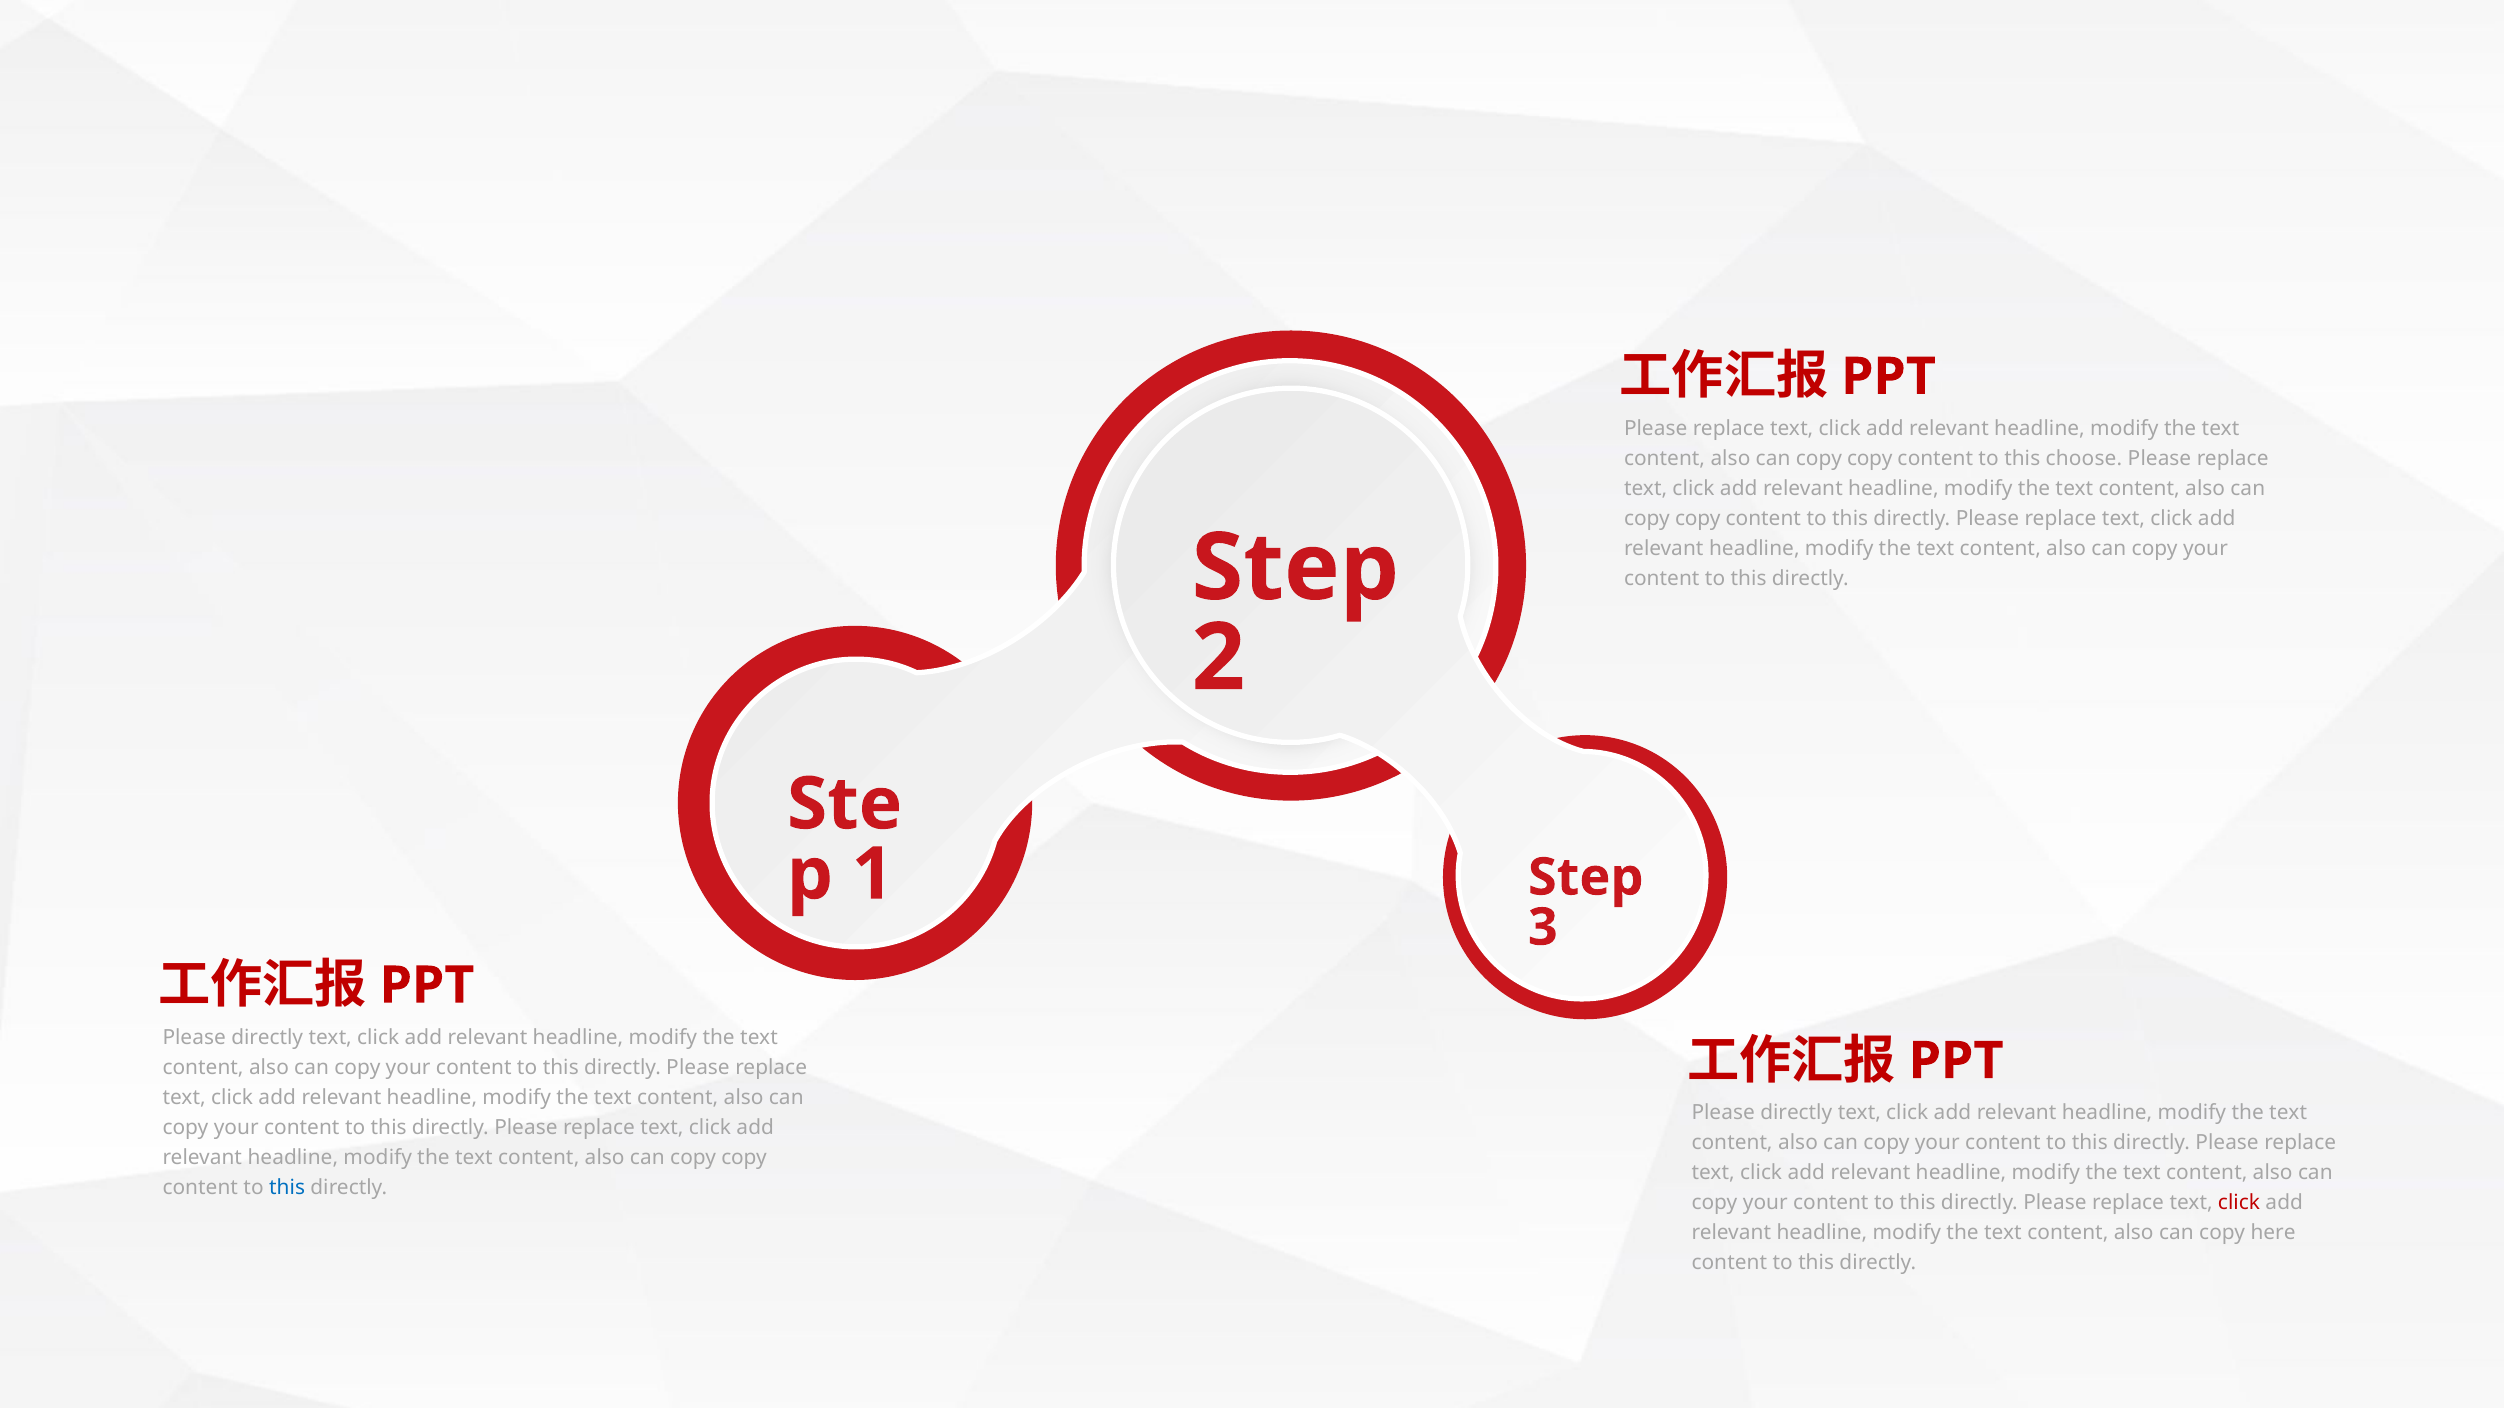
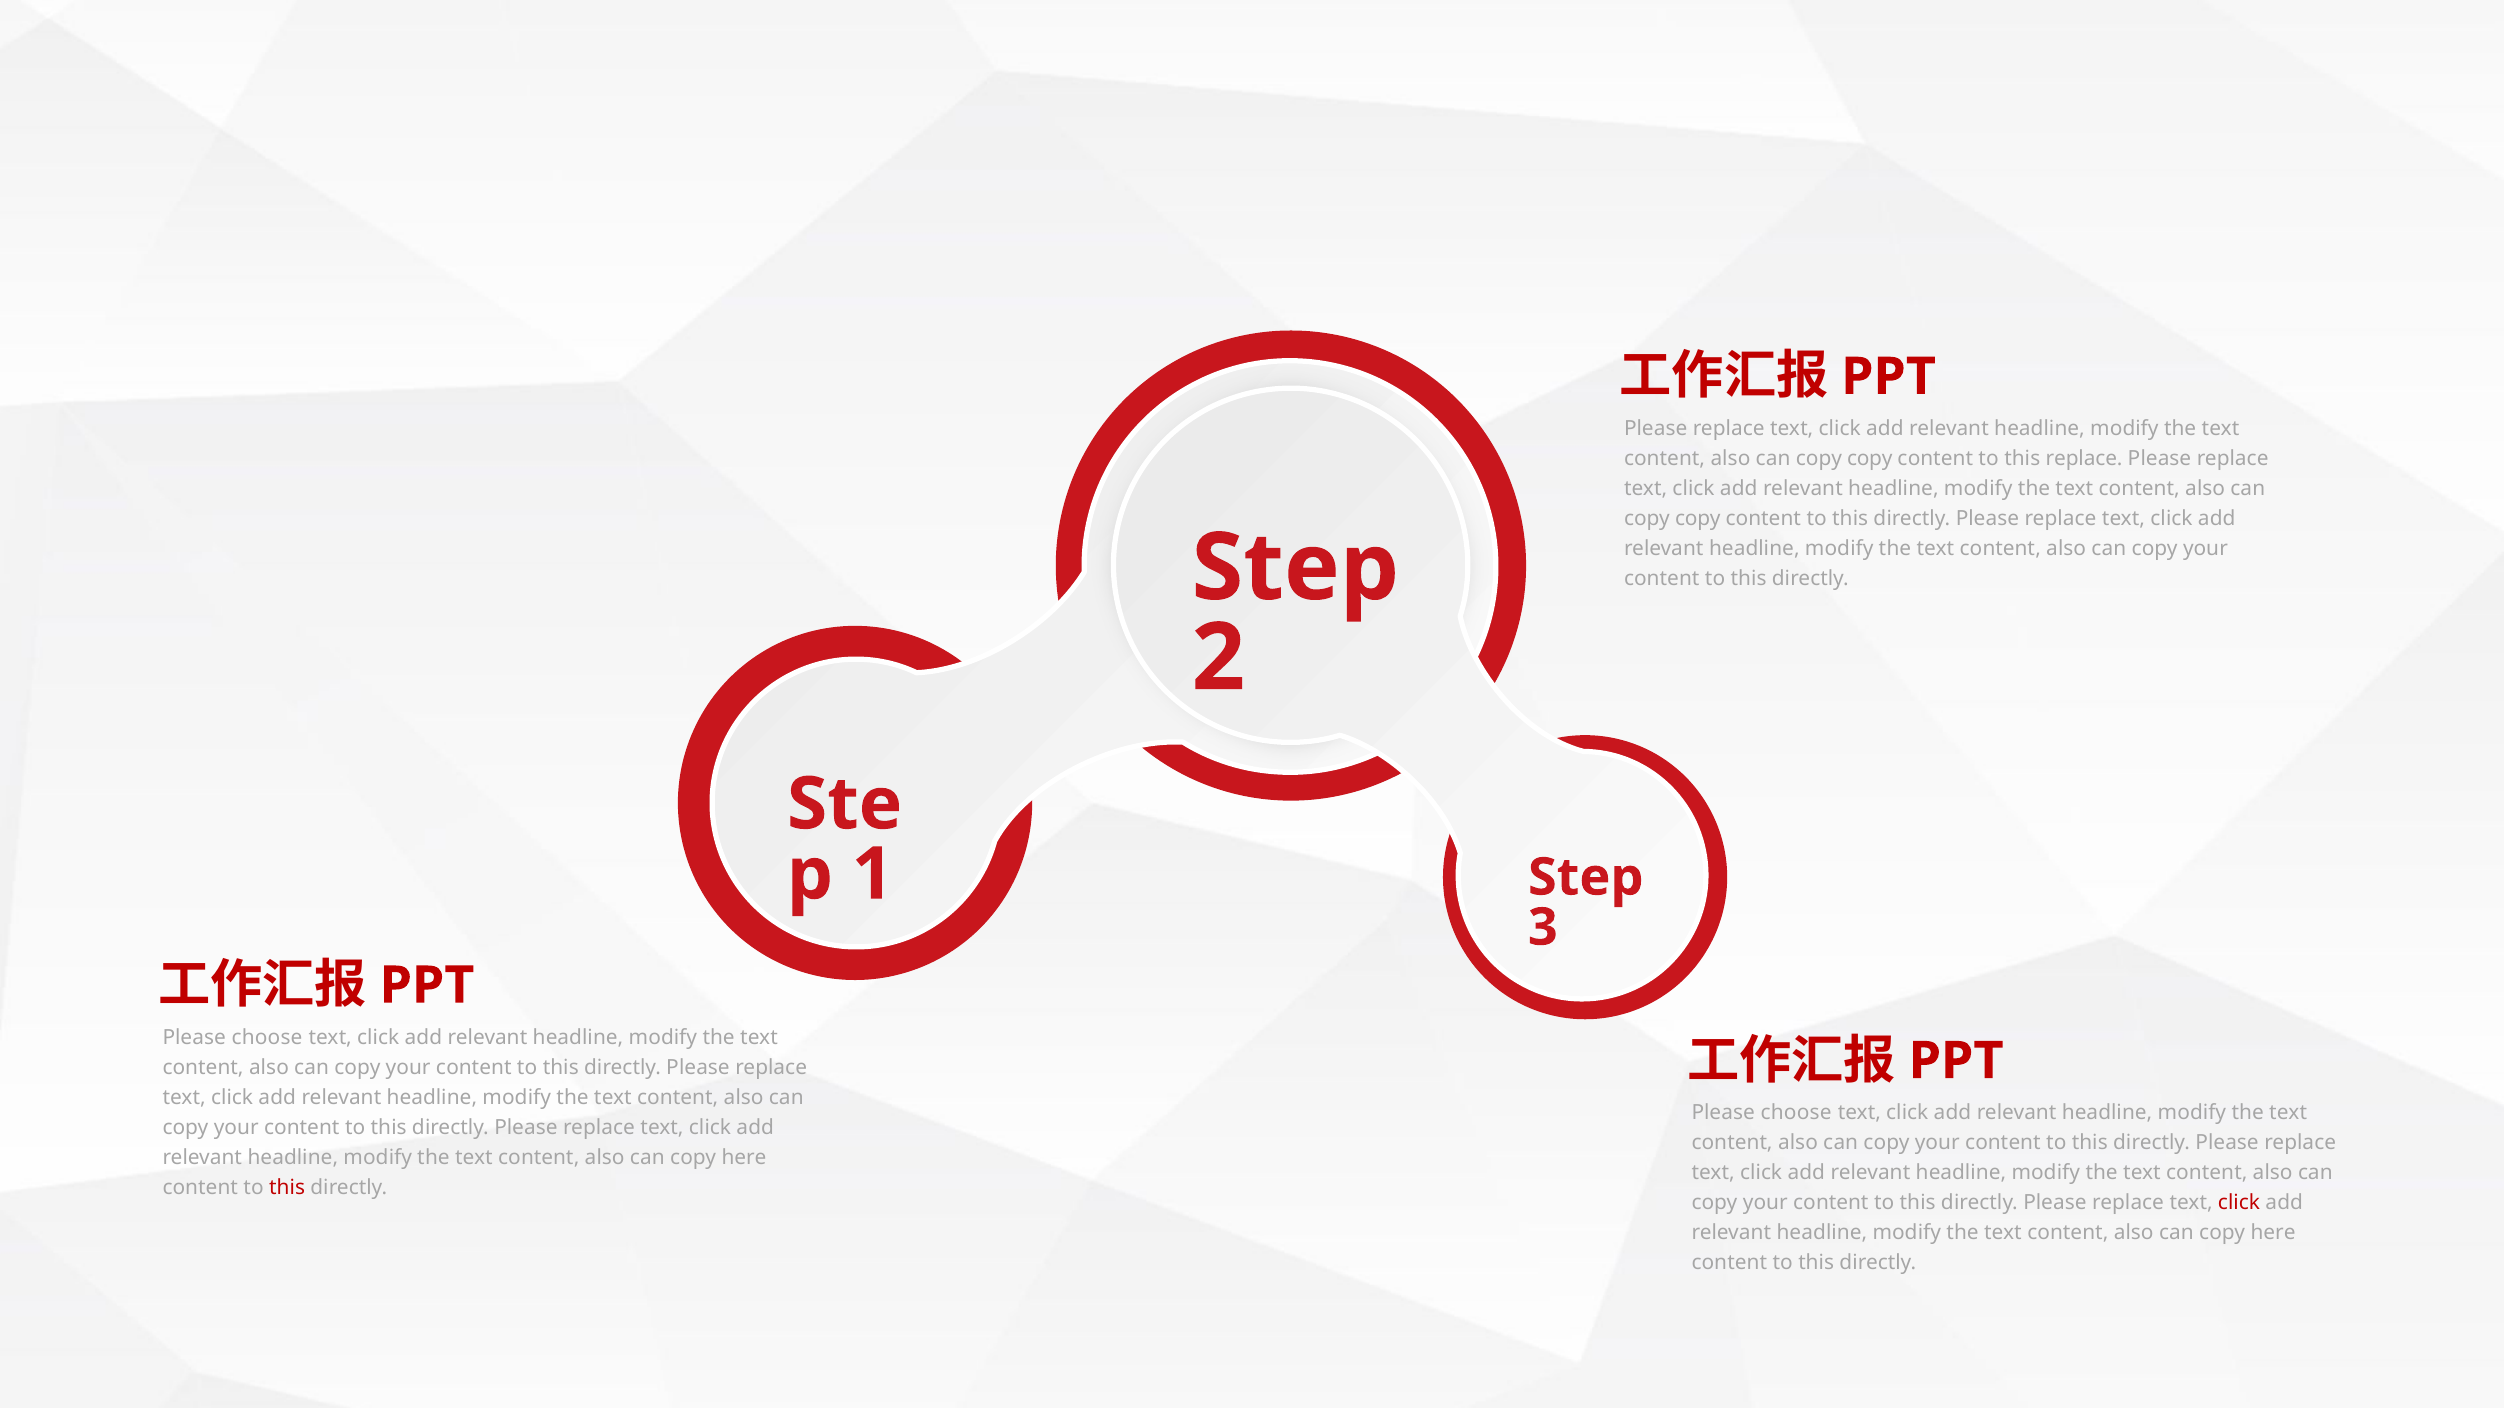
this choose: choose -> replace
directly at (267, 1038): directly -> choose
directly at (1796, 1113): directly -> choose
copy at (744, 1158): copy -> here
this at (287, 1188) colour: blue -> red
